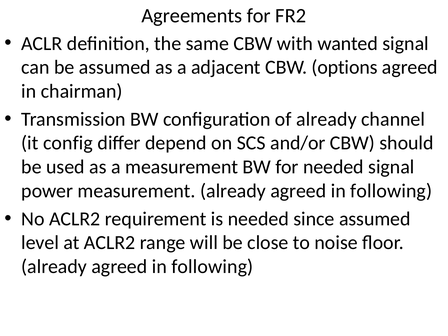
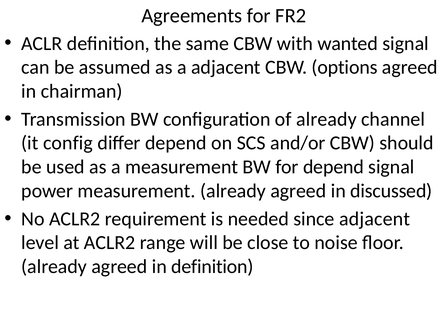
for needed: needed -> depend
following at (391, 191): following -> discussed
since assumed: assumed -> adjacent
following at (212, 267): following -> definition
